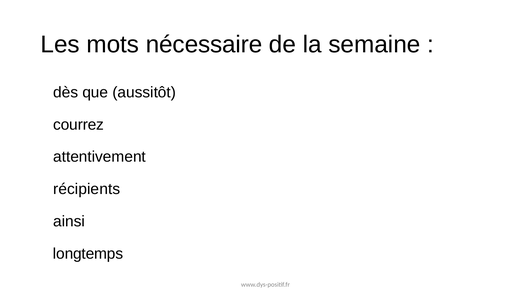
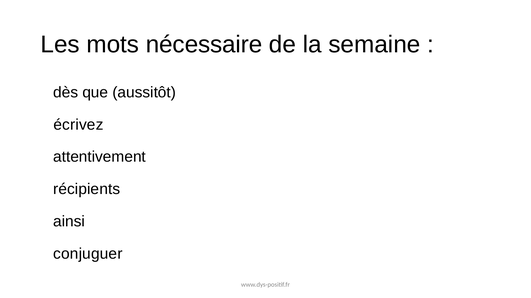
courrez: courrez -> écrivez
longtemps: longtemps -> conjuguer
